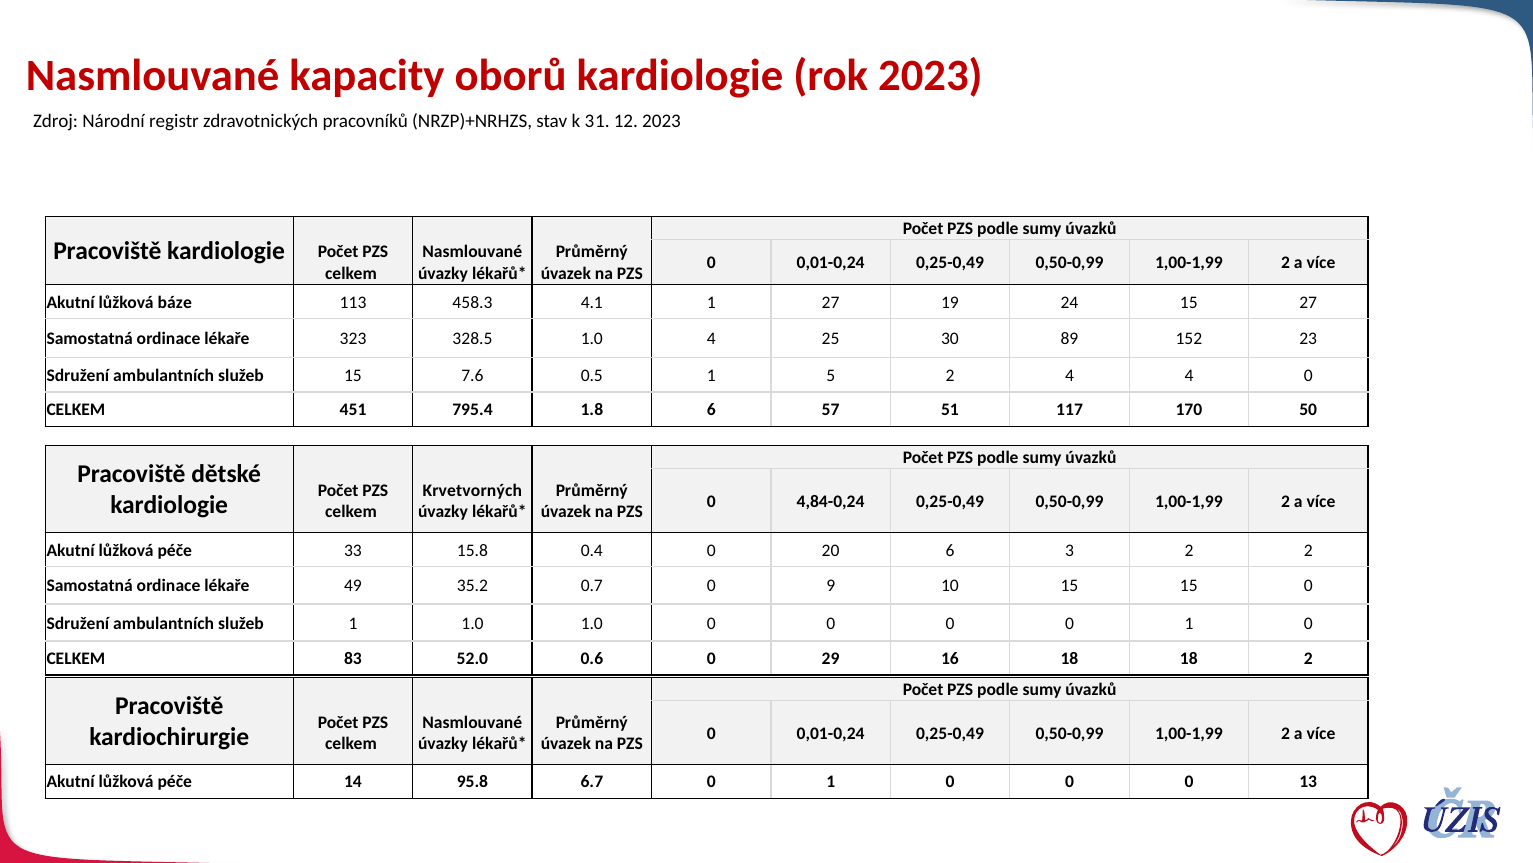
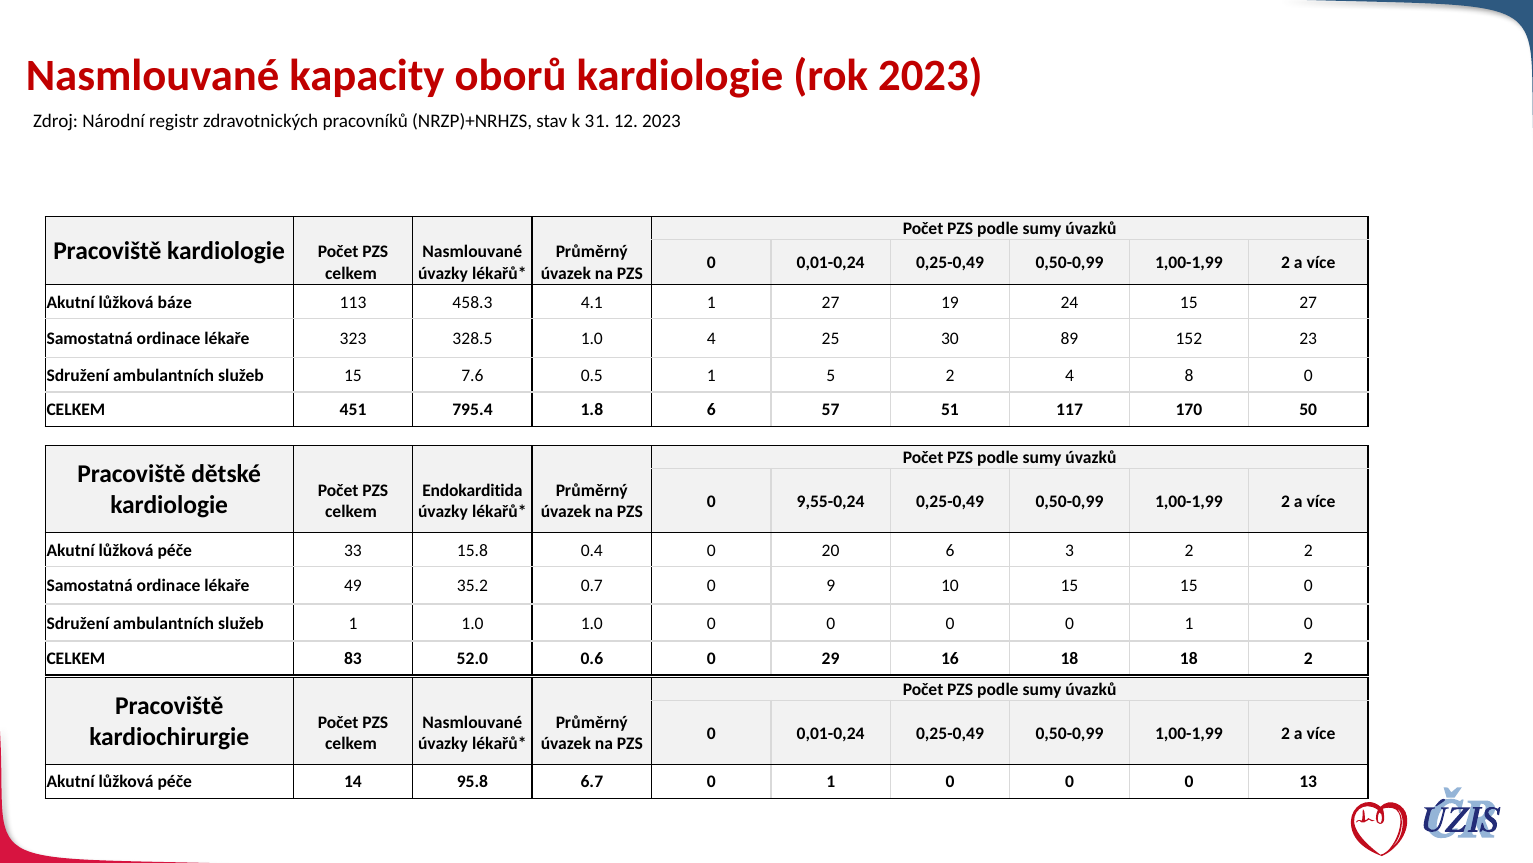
4 4: 4 -> 8
Krvetvorných: Krvetvorných -> Endokarditida
4,84-0,24: 4,84-0,24 -> 9,55-0,24
